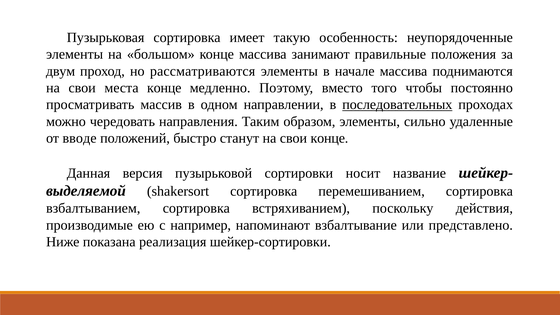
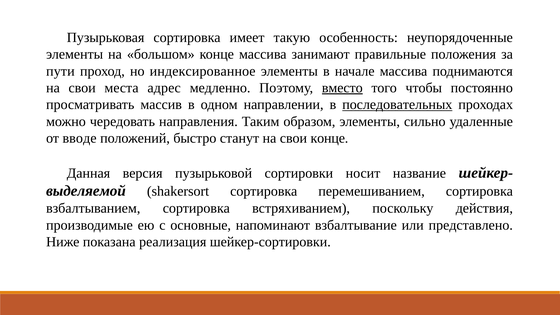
двум: двум -> пути
рассматриваются: рассматриваются -> индексированное
места конце: конце -> адрес
вместо underline: none -> present
например: например -> основные
